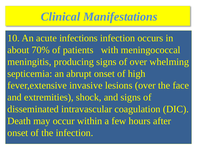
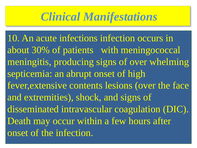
70%: 70% -> 30%
invasive: invasive -> contents
